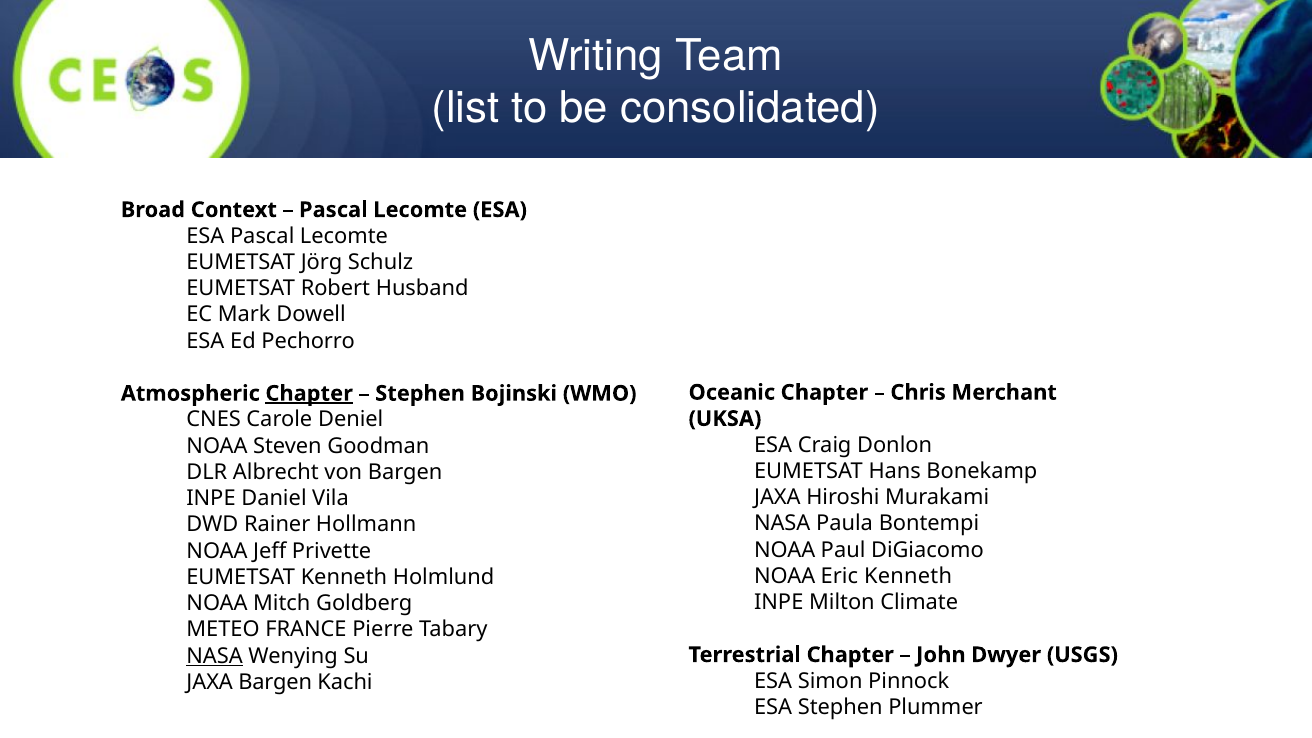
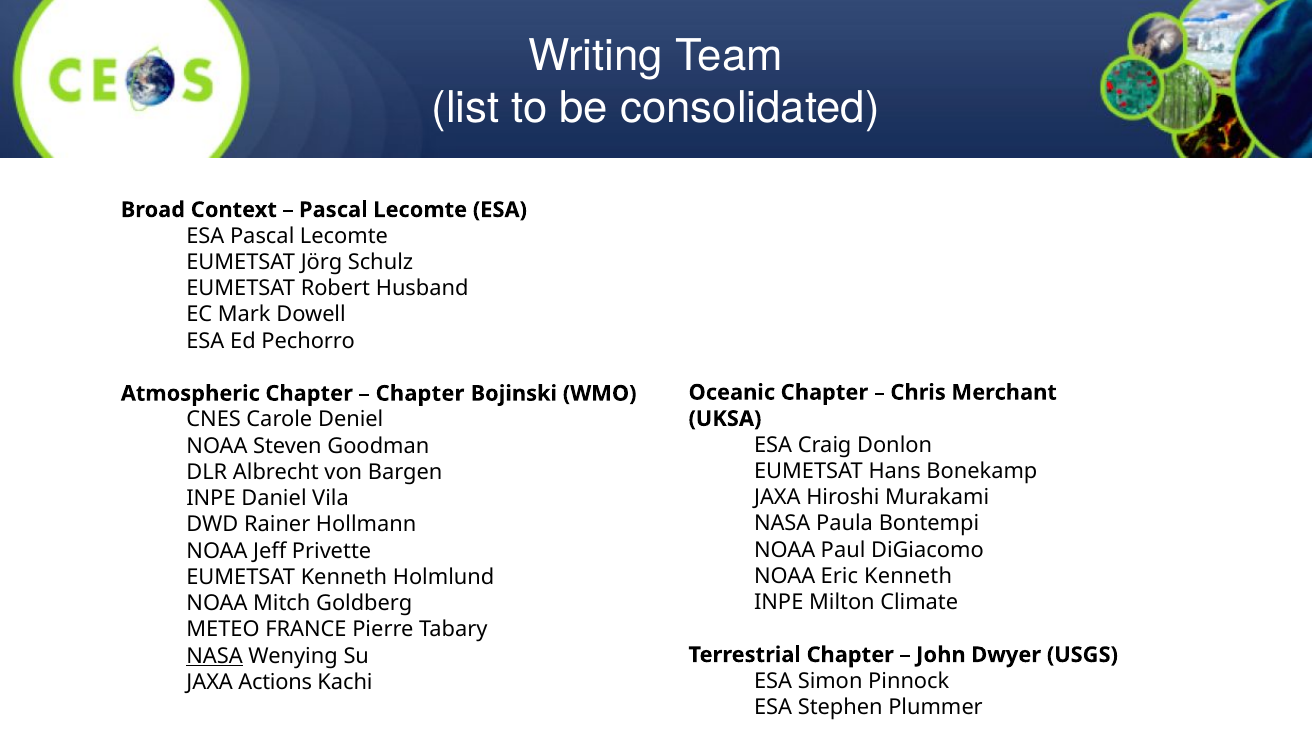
Chapter at (309, 394) underline: present -> none
Stephen at (420, 394): Stephen -> Chapter
JAXA Bargen: Bargen -> Actions
